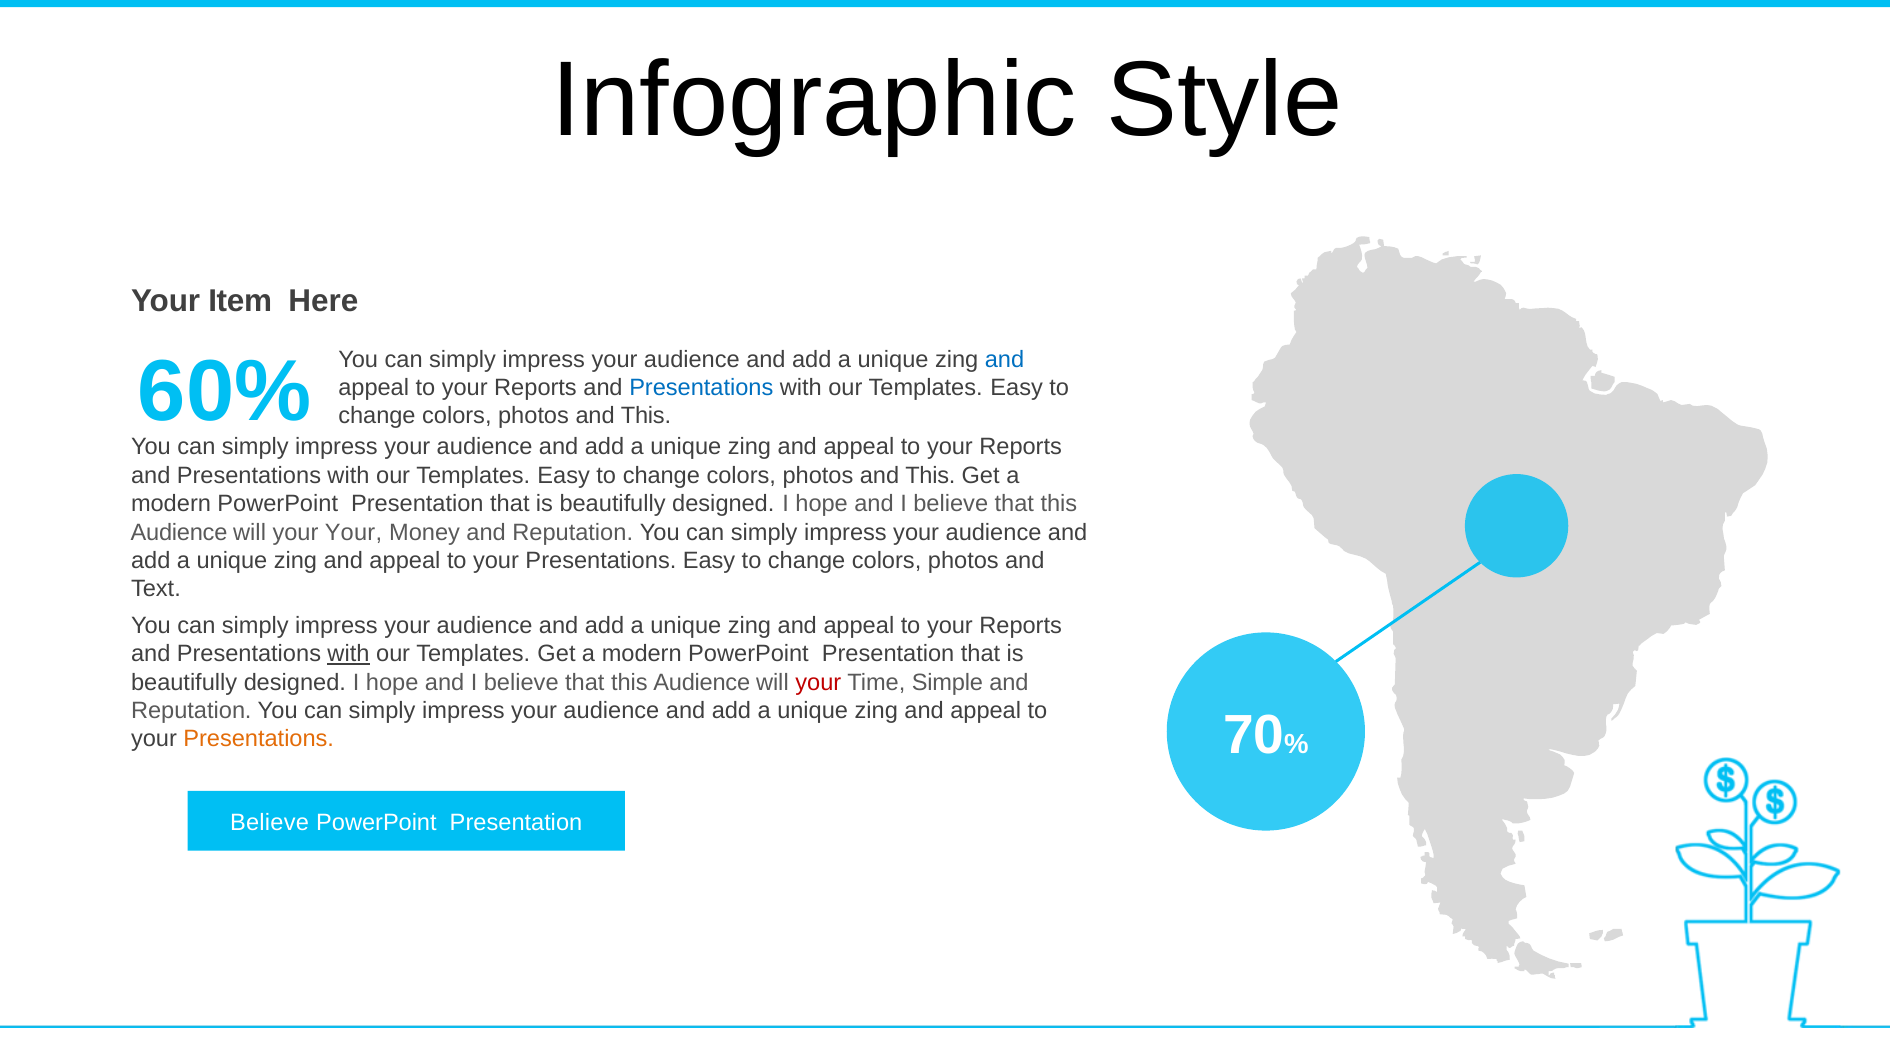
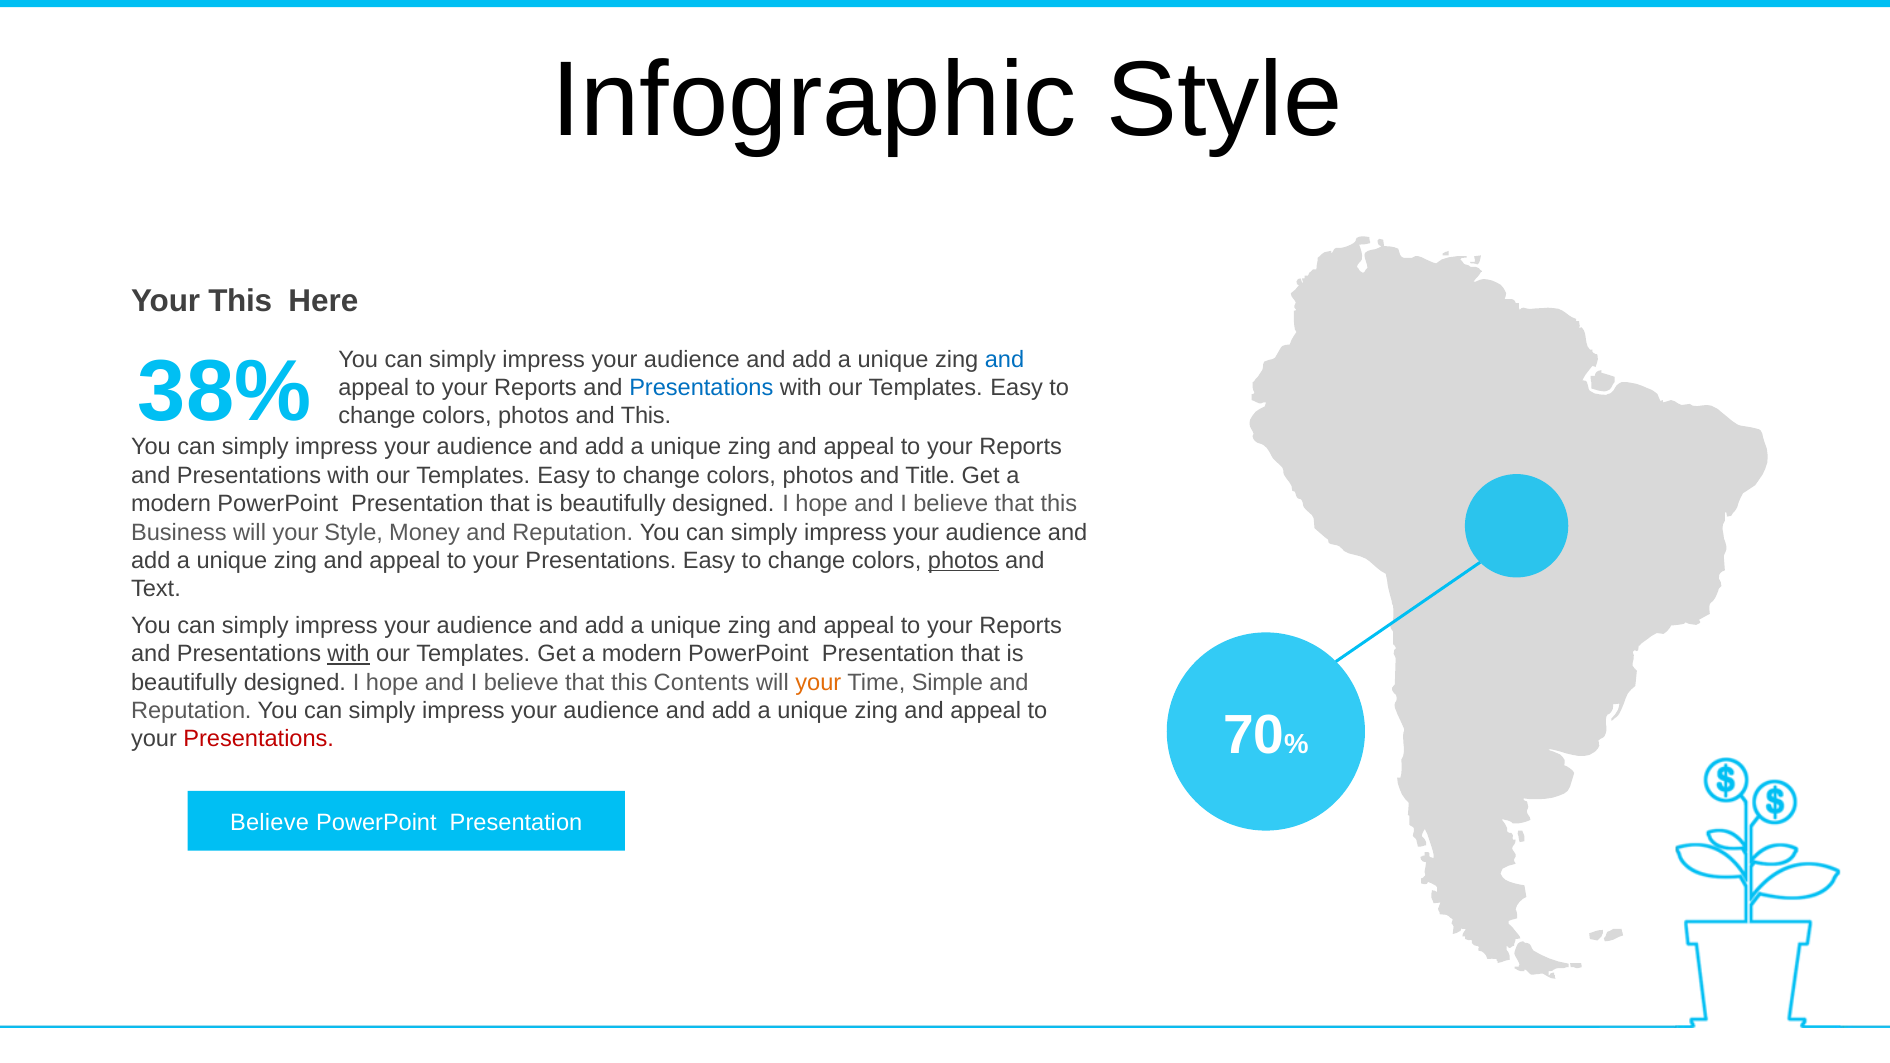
Your Item: Item -> This
60%: 60% -> 38%
This at (930, 476): This -> Title
Audience at (179, 532): Audience -> Business
your Your: Your -> Style
photos at (963, 561) underline: none -> present
Audience at (702, 682): Audience -> Contents
your at (818, 682) colour: red -> orange
Presentations at (259, 739) colour: orange -> red
